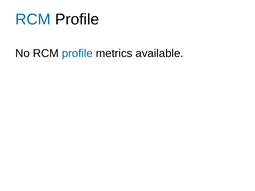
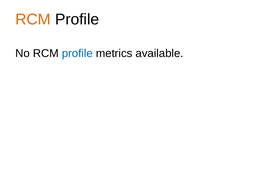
RCM at (33, 19) colour: blue -> orange
